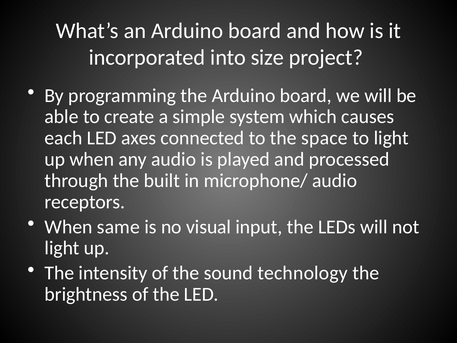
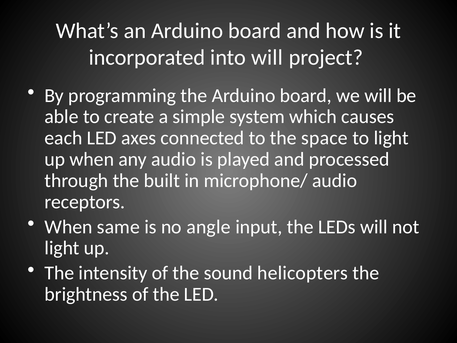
into size: size -> will
visual: visual -> angle
technology: technology -> helicopters
